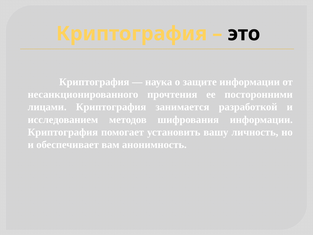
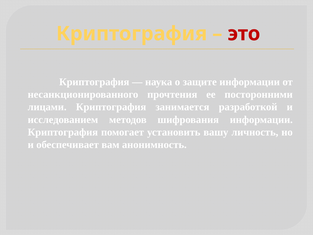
это colour: black -> red
